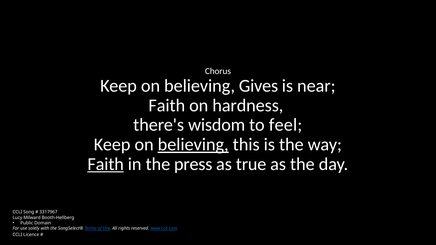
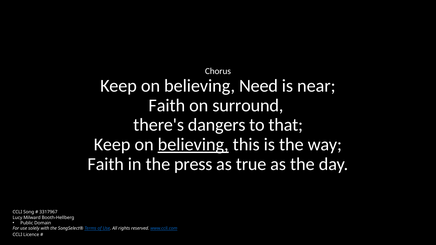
Gives: Gives -> Need
hardness: hardness -> surround
wisdom: wisdom -> dangers
feel: feel -> that
Faith at (106, 164) underline: present -> none
